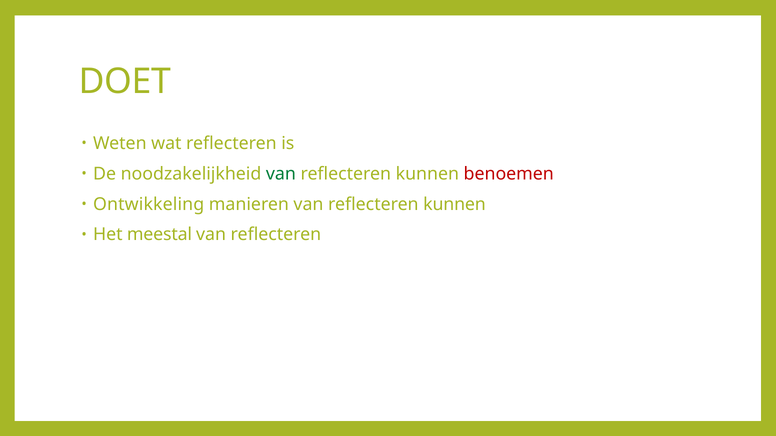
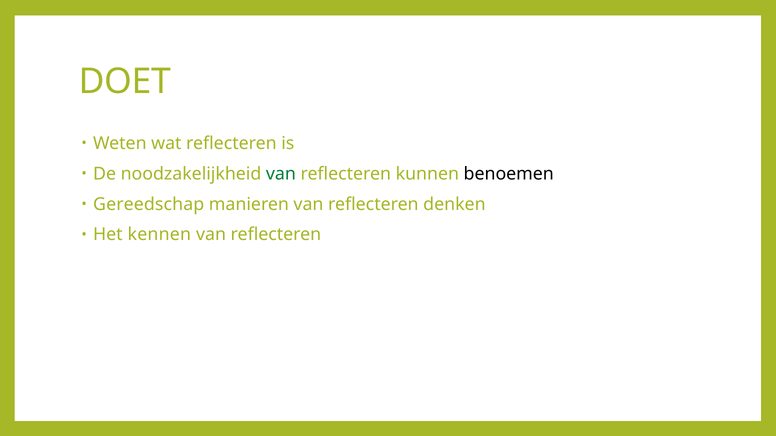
benoemen colour: red -> black
Ontwikkeling: Ontwikkeling -> Gereedschap
manieren van reflecteren kunnen: kunnen -> denken
meestal: meestal -> kennen
